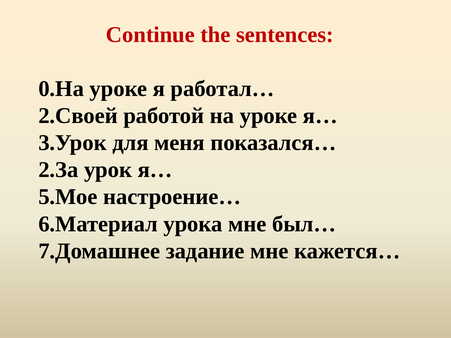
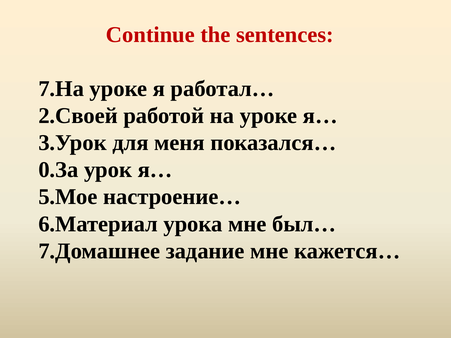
0.На: 0.На -> 7.На
2.За: 2.За -> 0.За
